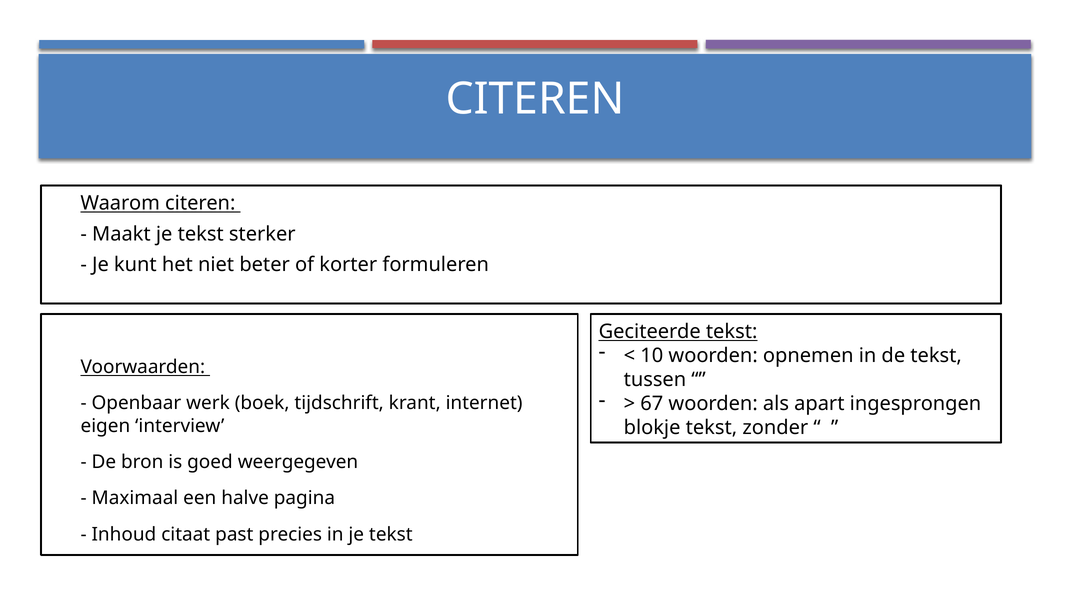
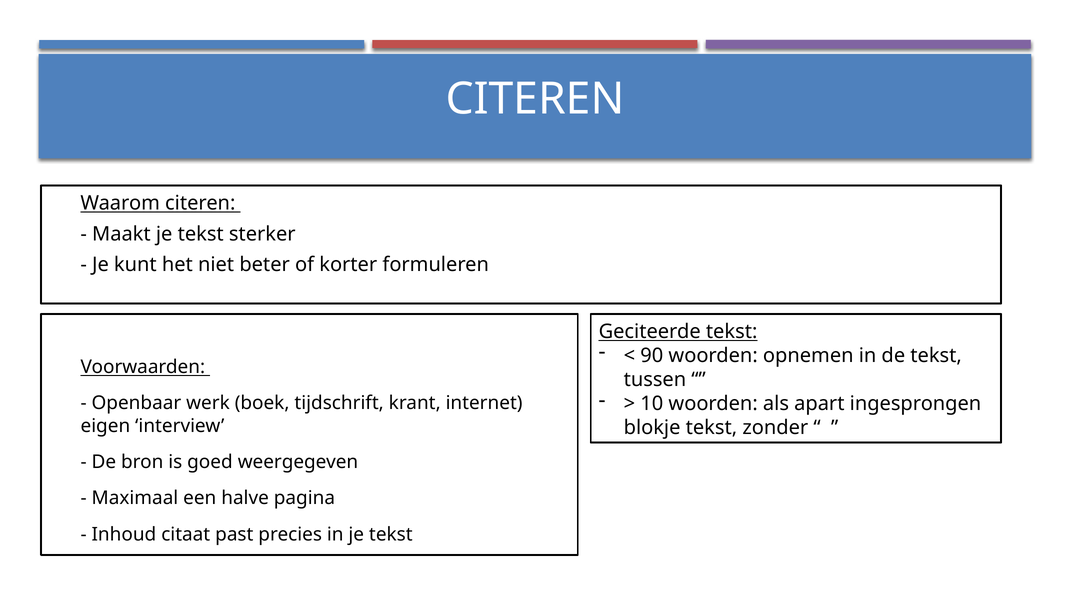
10: 10 -> 90
67: 67 -> 10
